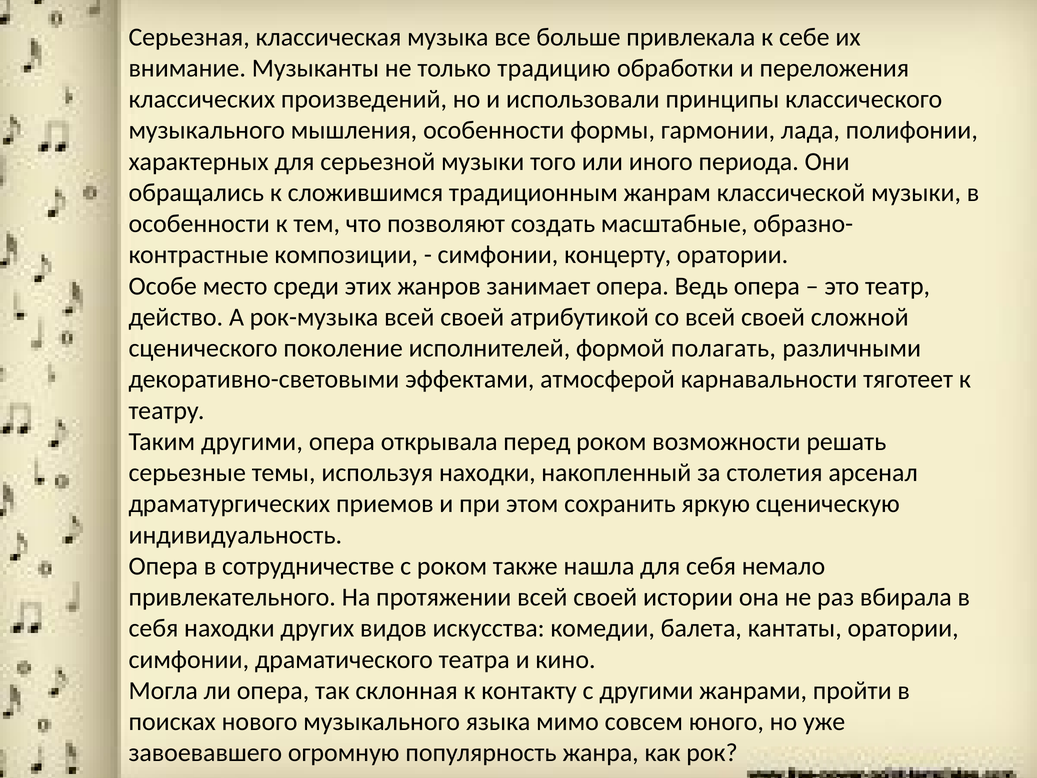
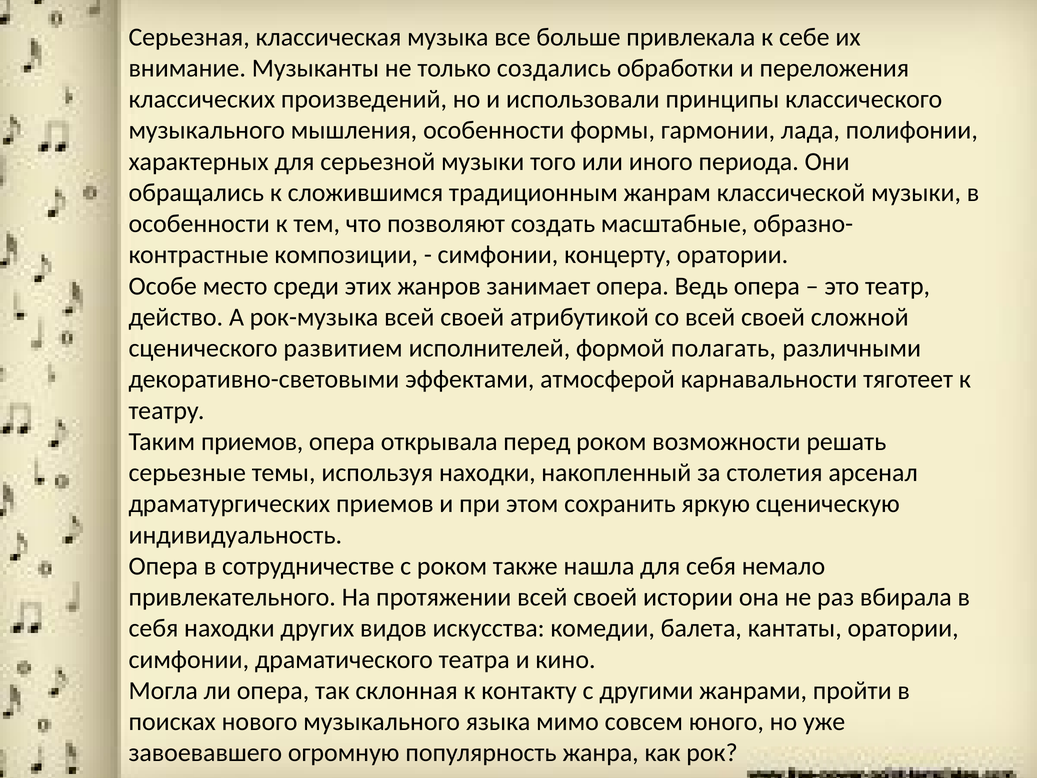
традицию: традицию -> создались
поколение: поколение -> развитием
Таким другими: другими -> приемов
